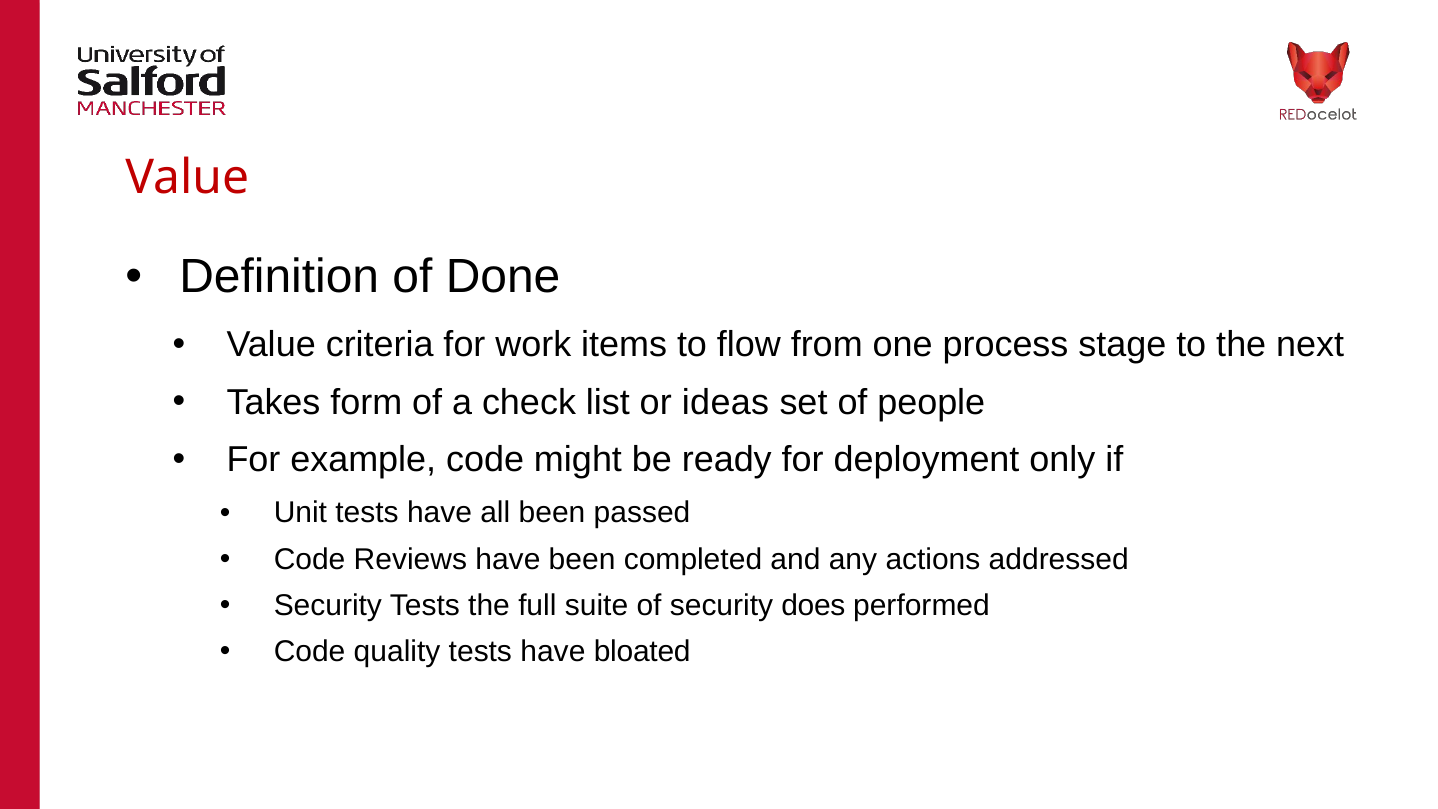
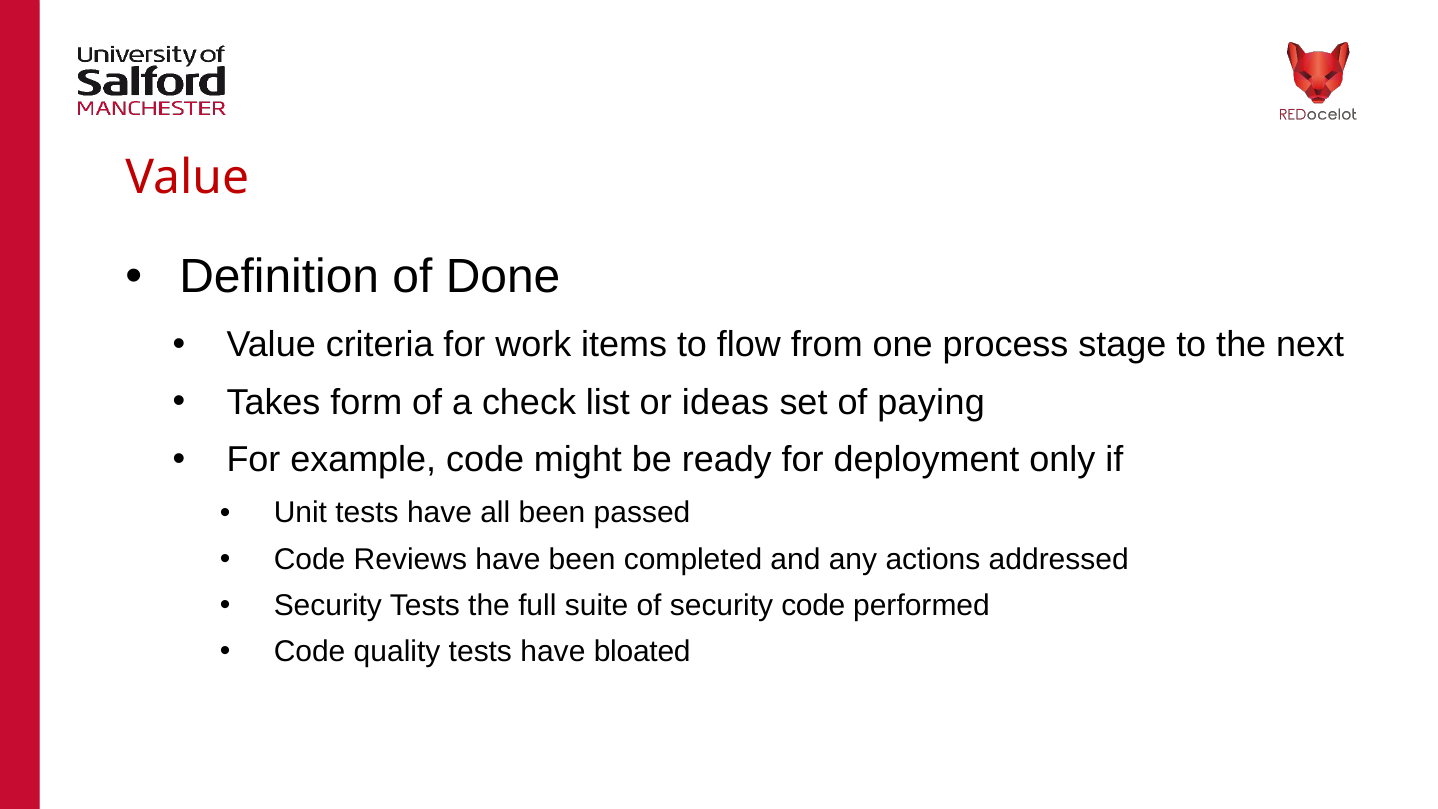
people: people -> paying
security does: does -> code
